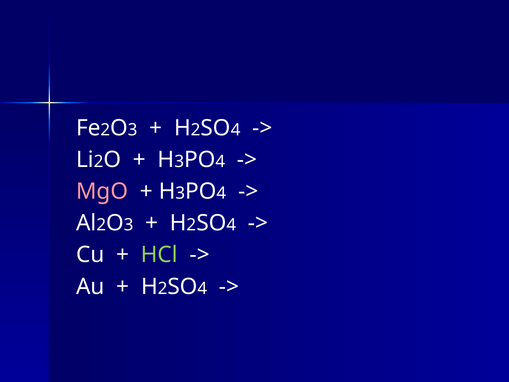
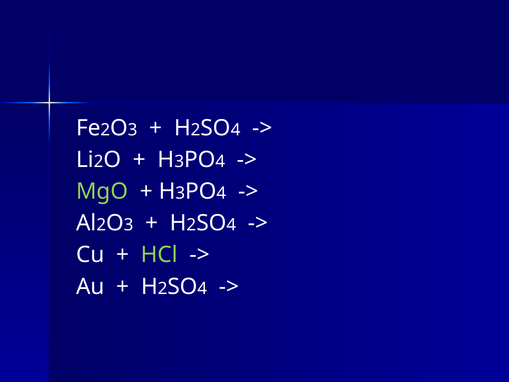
MgO colour: pink -> light green
